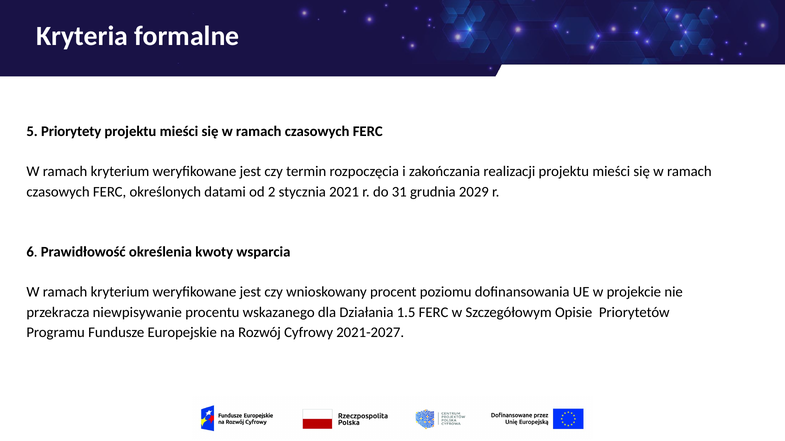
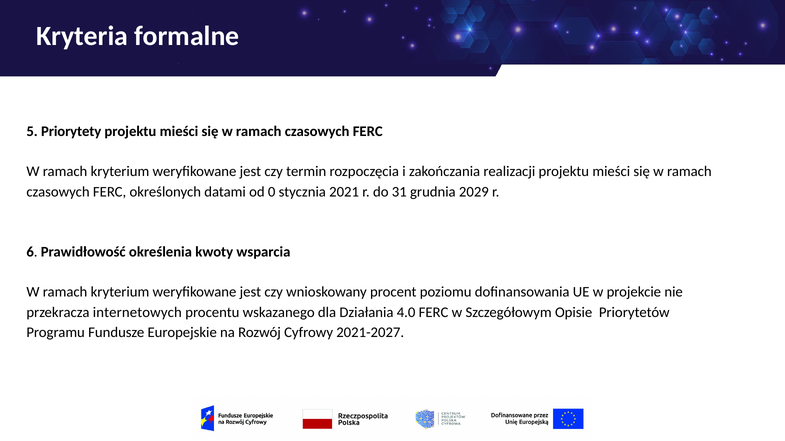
2: 2 -> 0
niewpisywanie: niewpisywanie -> internetowych
1.5: 1.5 -> 4.0
